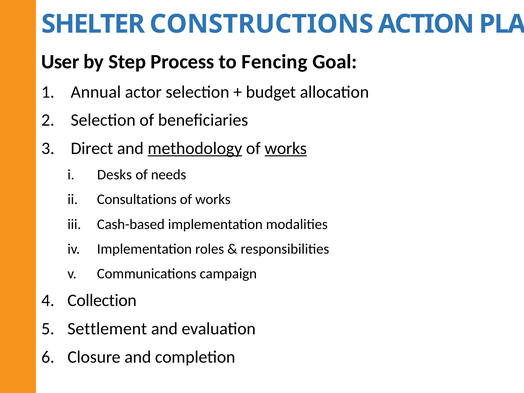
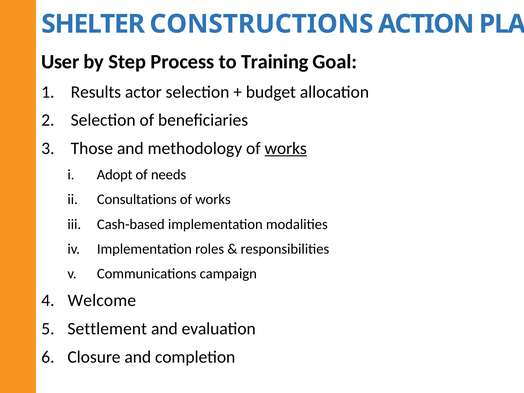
Fencing: Fencing -> Training
Annual: Annual -> Results
Direct: Direct -> Those
methodology underline: present -> none
Desks: Desks -> Adopt
Collection: Collection -> Welcome
